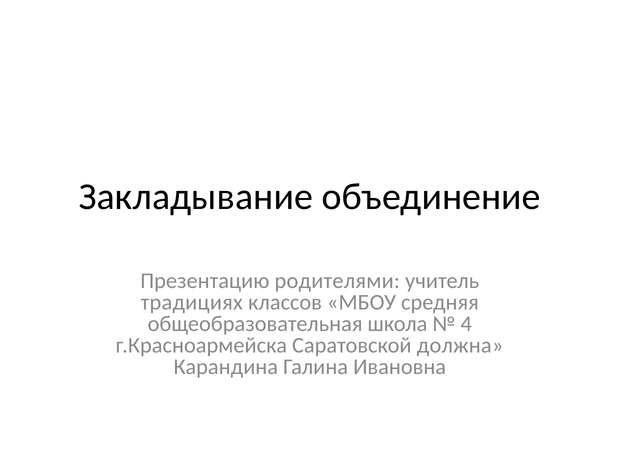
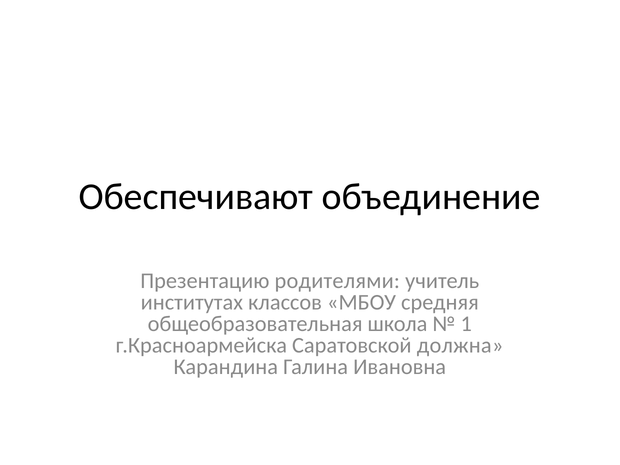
Закладывание: Закладывание -> Обеспечивают
традициях: традициях -> институтах
4: 4 -> 1
